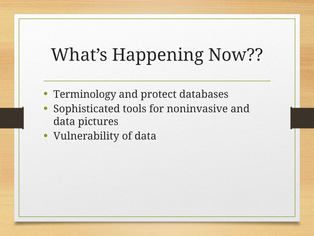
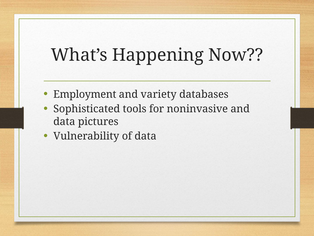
Terminology: Terminology -> Employment
protect: protect -> variety
